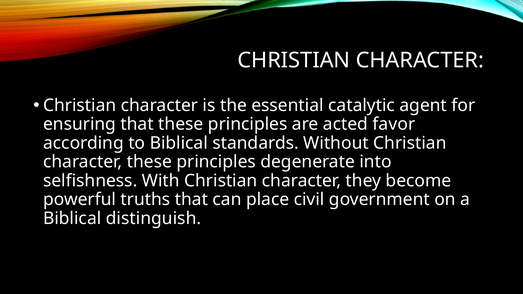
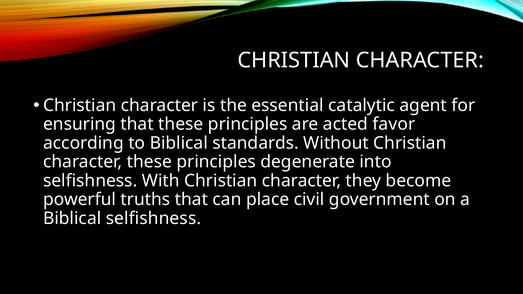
Biblical distinguish: distinguish -> selfishness
